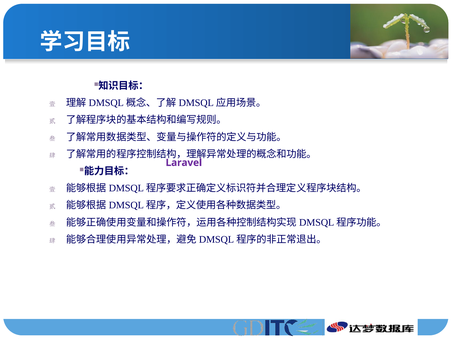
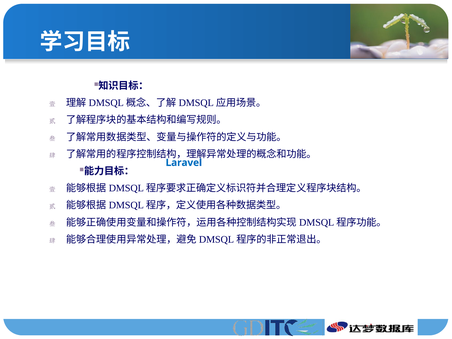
Laravel colour: purple -> blue
